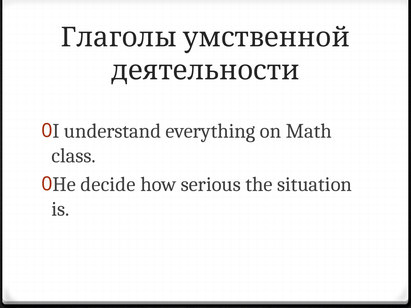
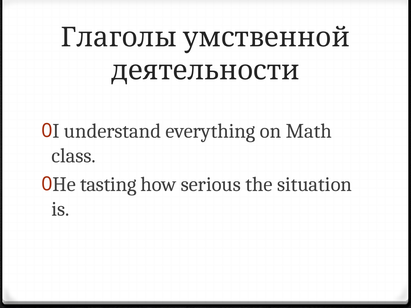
decide: decide -> tasting
